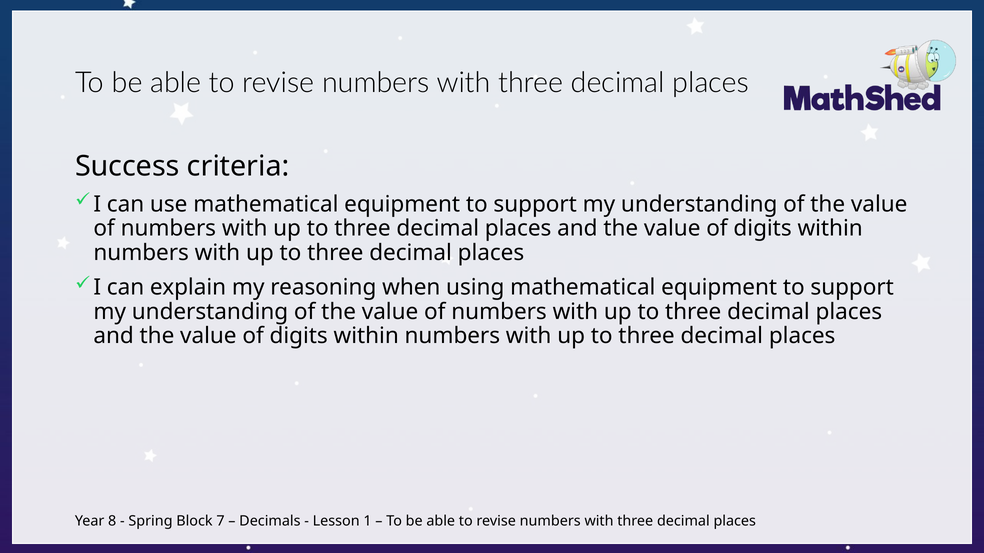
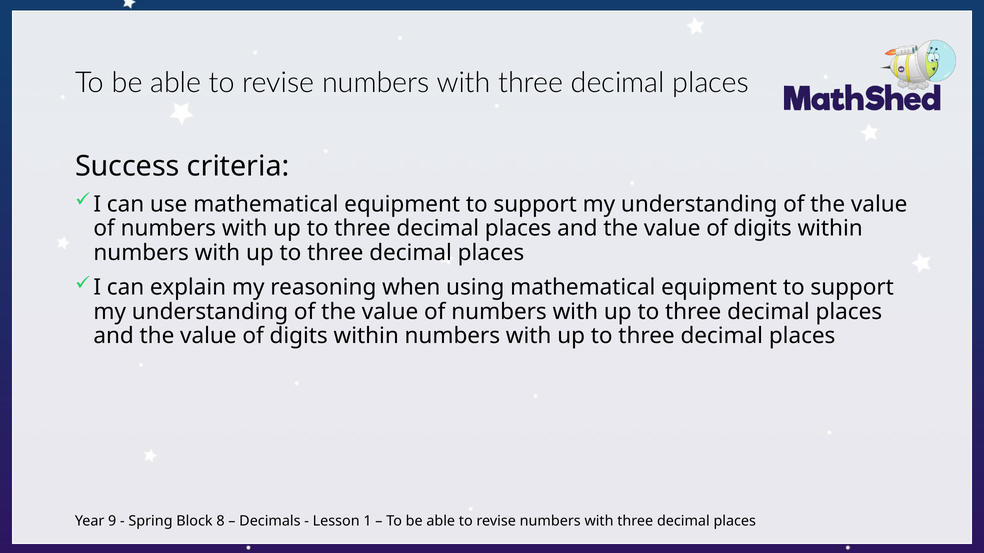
8: 8 -> 9
7: 7 -> 8
